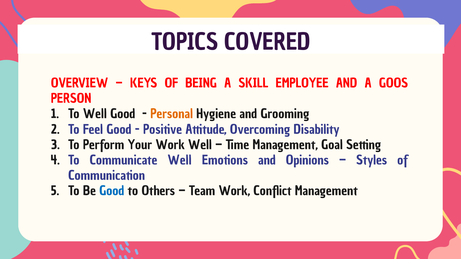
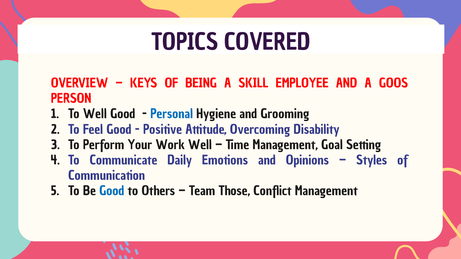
Personal colour: orange -> blue
Communicate Well: Well -> Daily
Team Work: Work -> Those
